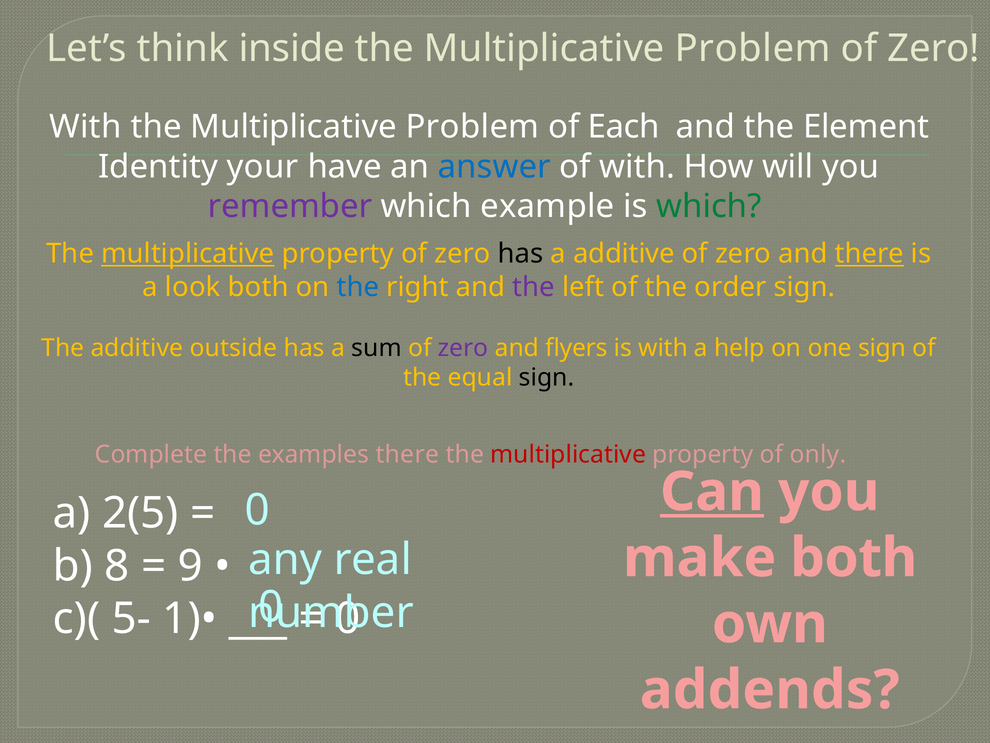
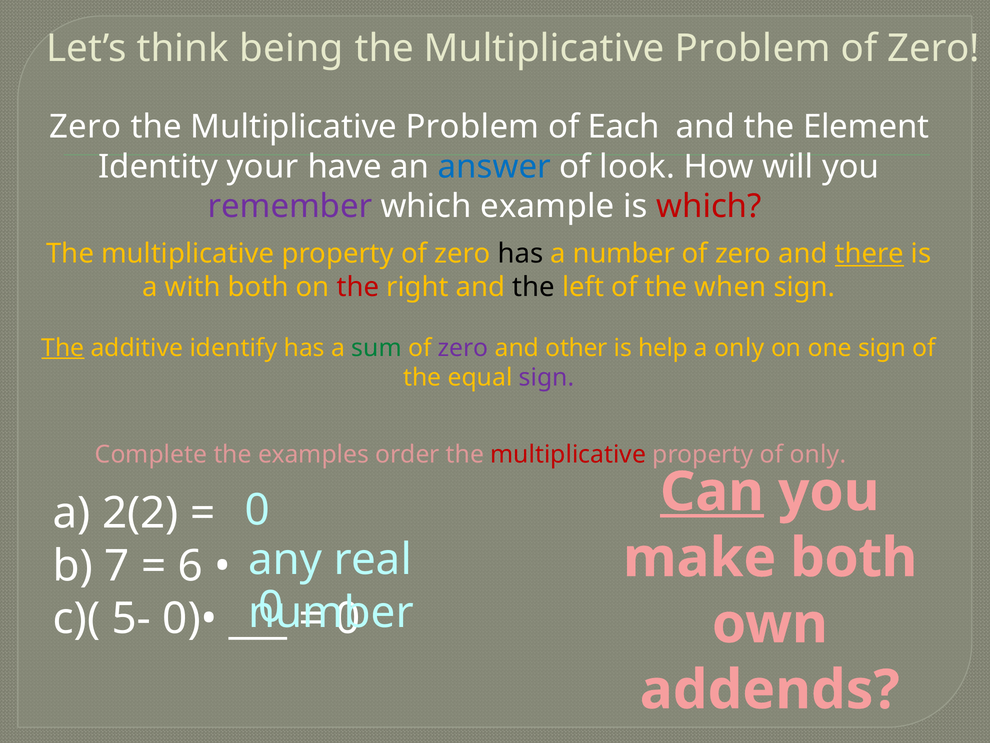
inside: inside -> being
With at (85, 127): With -> Zero
of with: with -> look
which at (709, 206) colour: green -> red
multiplicative at (188, 254) underline: present -> none
a additive: additive -> number
look: look -> with
the at (358, 287) colour: blue -> red
the at (534, 287) colour: purple -> black
order: order -> when
The at (63, 348) underline: none -> present
outside: outside -> identify
sum colour: black -> green
flyers: flyers -> other
is with: with -> help
a help: help -> only
sign at (547, 377) colour: black -> purple
examples there: there -> order
2(5: 2(5 -> 2(2
8: 8 -> 7
9: 9 -> 6
1)•: 1)• -> 0)•
